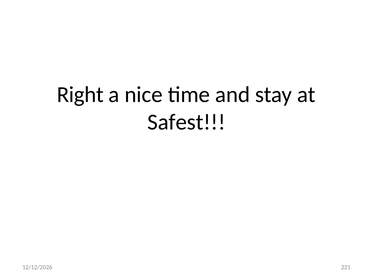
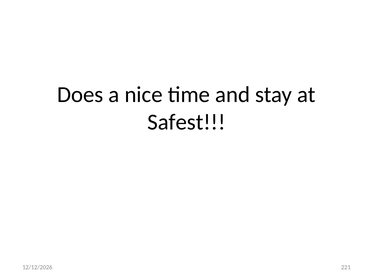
Right: Right -> Does
